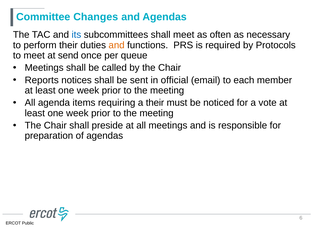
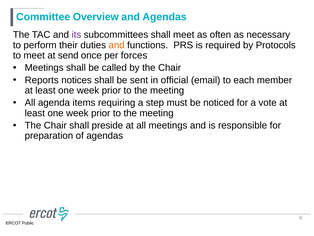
Changes: Changes -> Overview
its colour: blue -> purple
queue: queue -> forces
a their: their -> step
